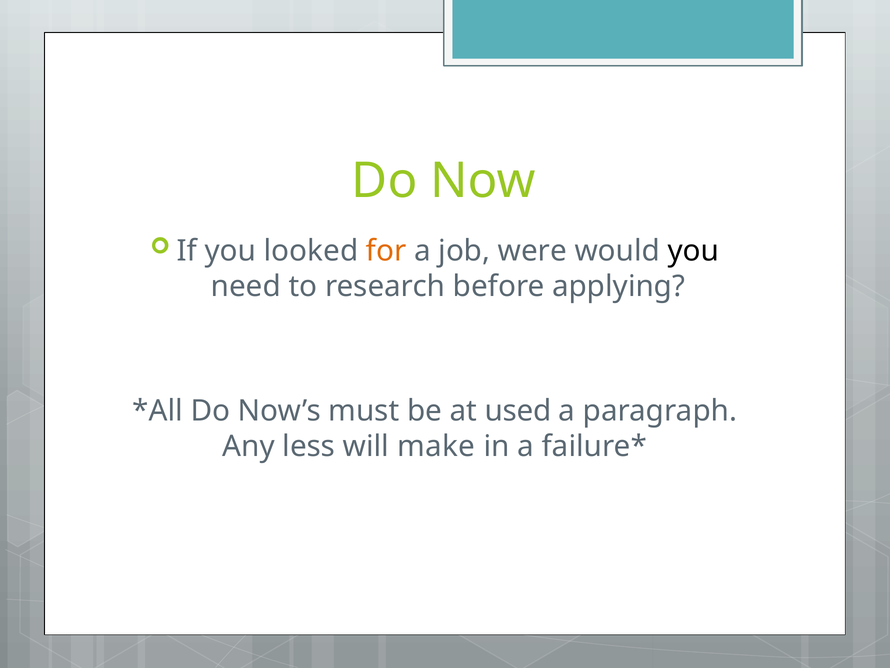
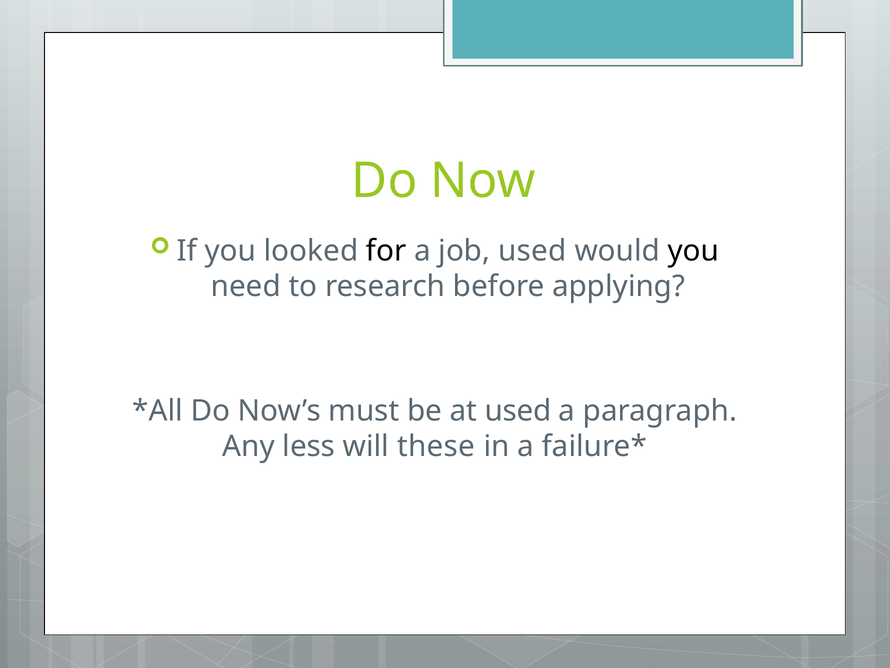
for colour: orange -> black
job were: were -> used
make: make -> these
